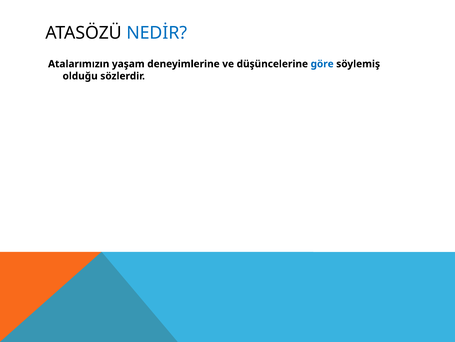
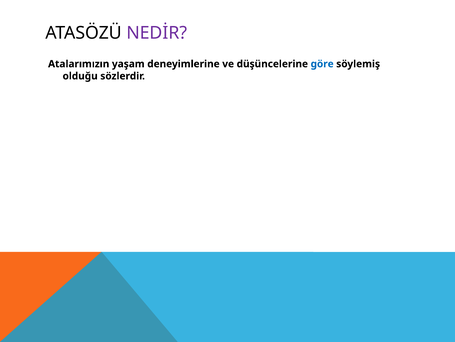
NEDİR colour: blue -> purple
